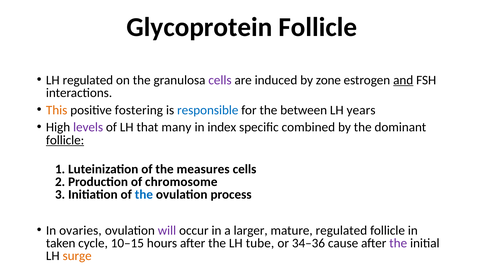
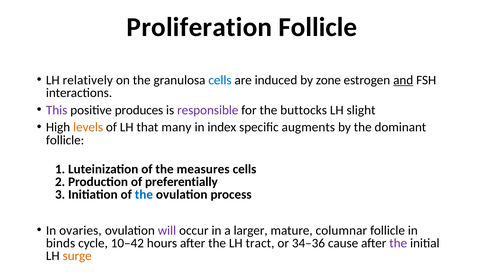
Glycoprotein: Glycoprotein -> Proliferation
LH regulated: regulated -> relatively
cells at (220, 80) colour: purple -> blue
This colour: orange -> purple
fostering: fostering -> produces
responsible colour: blue -> purple
between: between -> buttocks
years: years -> slight
levels colour: purple -> orange
combined: combined -> augments
follicle at (65, 140) underline: present -> none
chromosome: chromosome -> preferentially
mature regulated: regulated -> columnar
taken: taken -> binds
10–15: 10–15 -> 10–42
tube: tube -> tract
